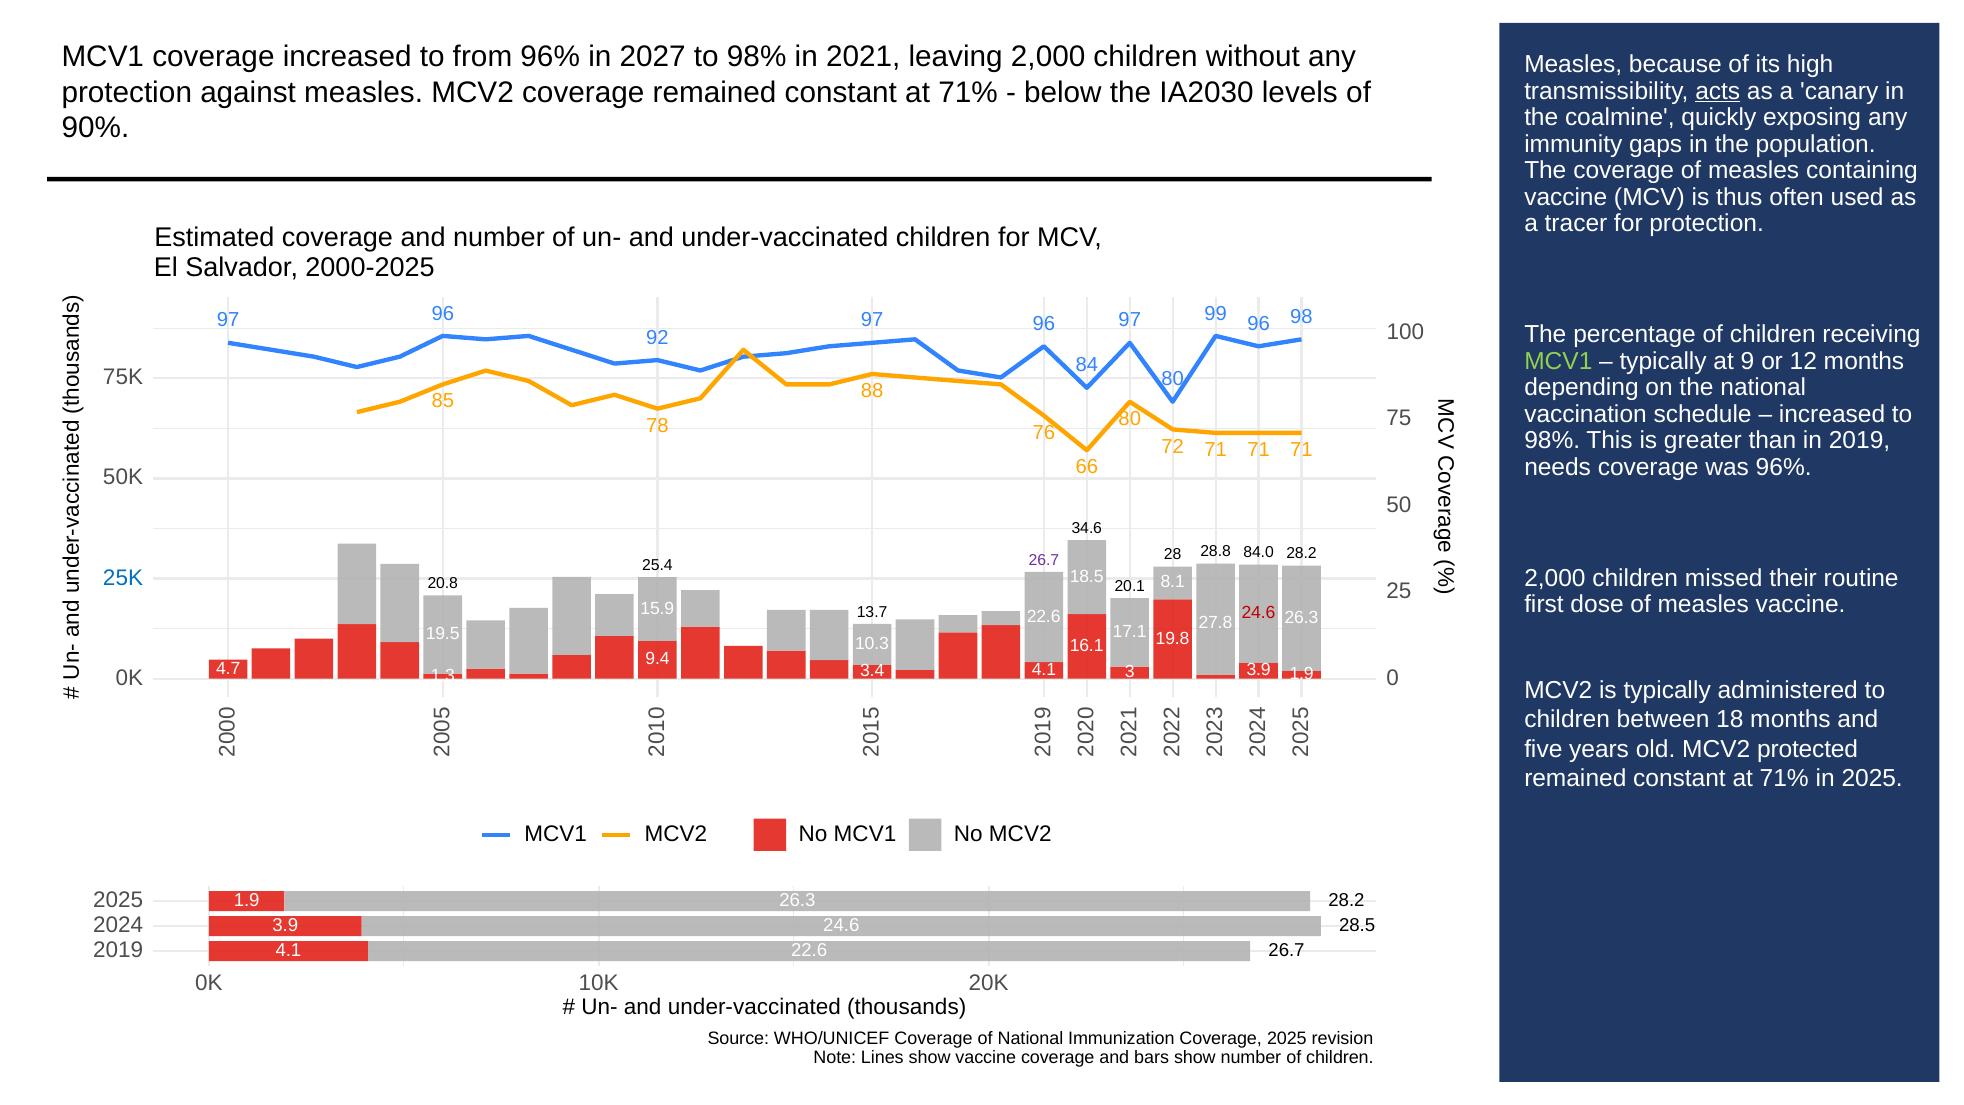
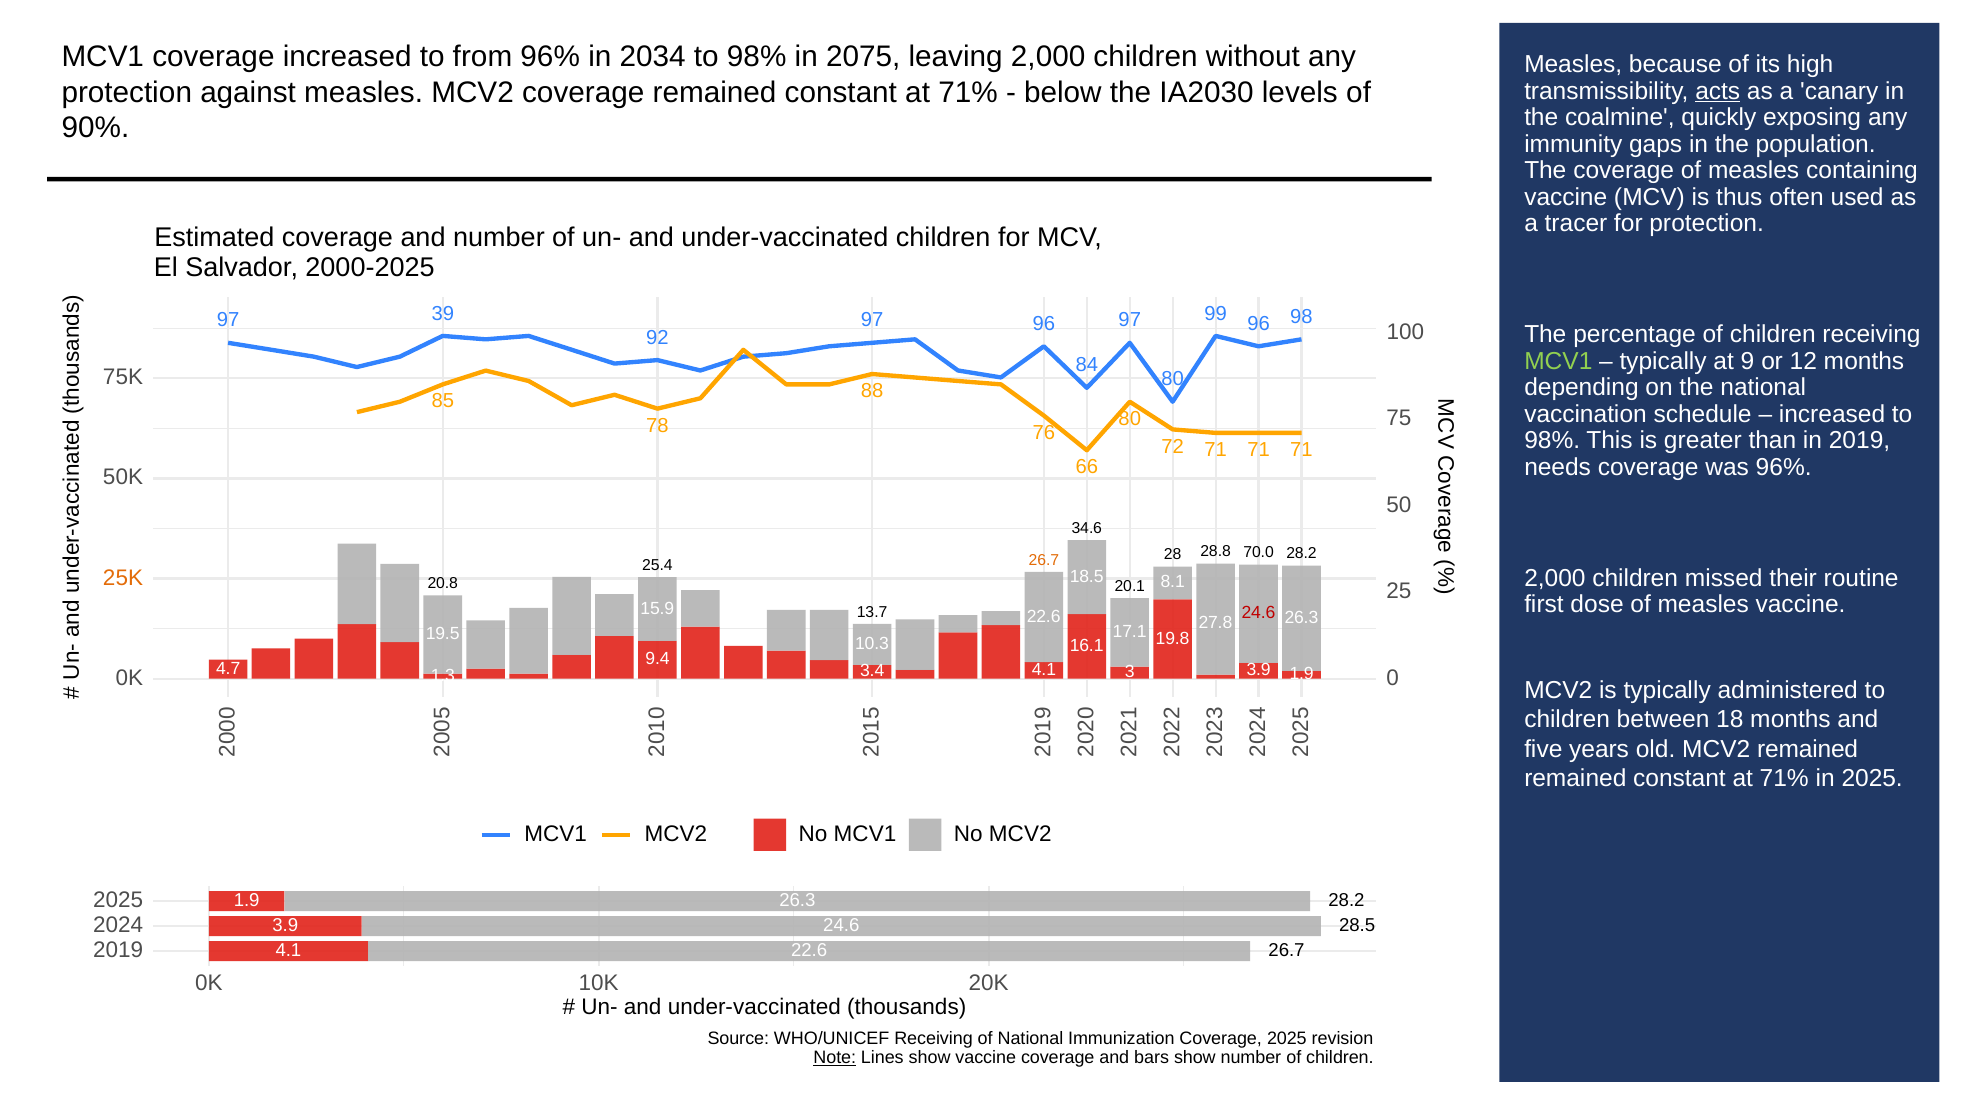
2027: 2027 -> 2034
2021: 2021 -> 2075
97 96: 96 -> 39
84.0: 84.0 -> 70.0
26.7 at (1044, 560) colour: purple -> orange
25K colour: blue -> orange
MCV2 protected: protected -> remained
WHO/UNICEF Coverage: Coverage -> Receiving
Note underline: none -> present
